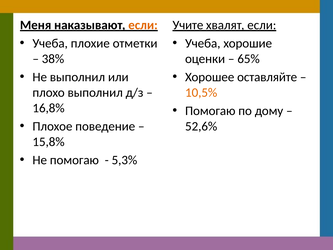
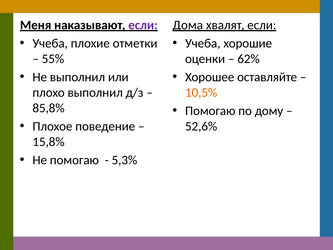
если at (143, 25) colour: orange -> purple
Учите: Учите -> Дома
38%: 38% -> 55%
65%: 65% -> 62%
16,8%: 16,8% -> 85,8%
